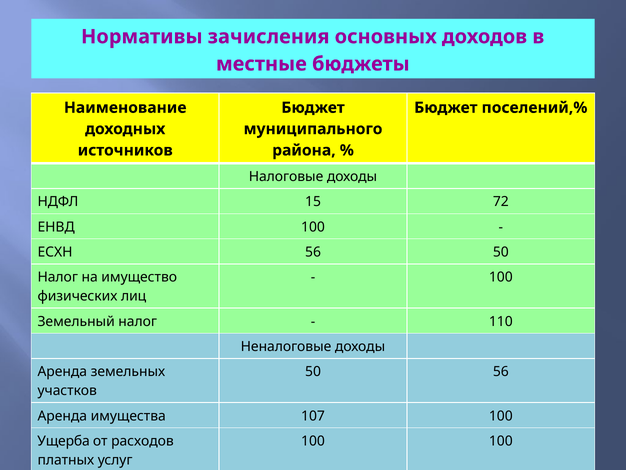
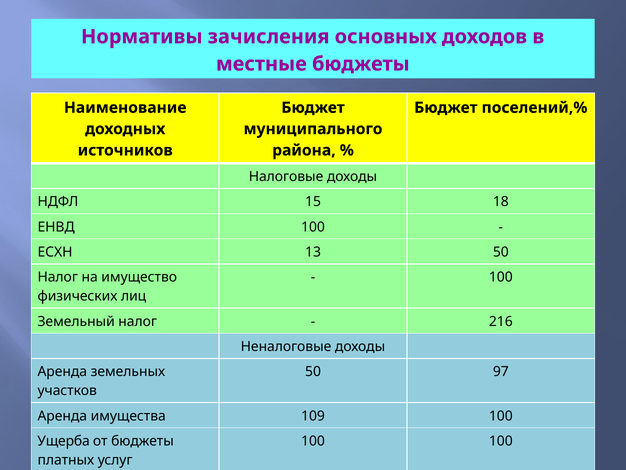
72: 72 -> 18
ЕСХН 56: 56 -> 13
110: 110 -> 216
50 56: 56 -> 97
107: 107 -> 109
от расходов: расходов -> бюджеты
